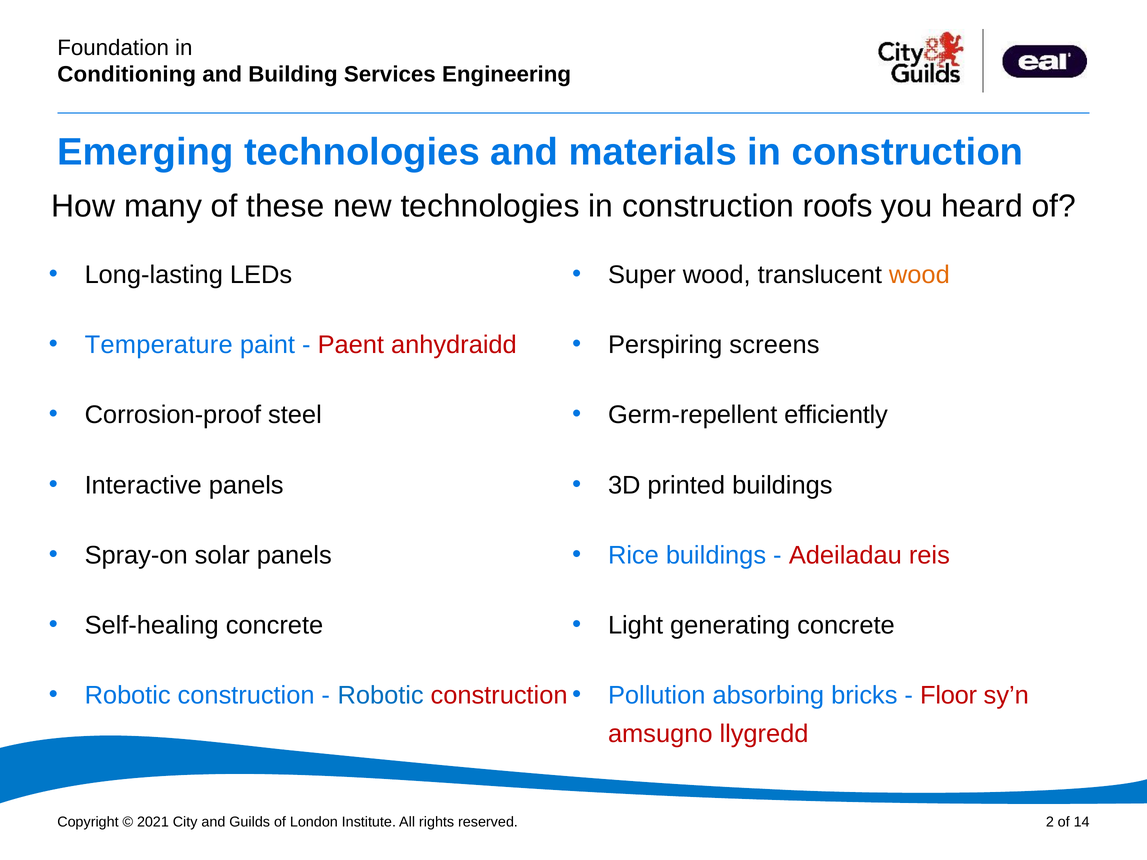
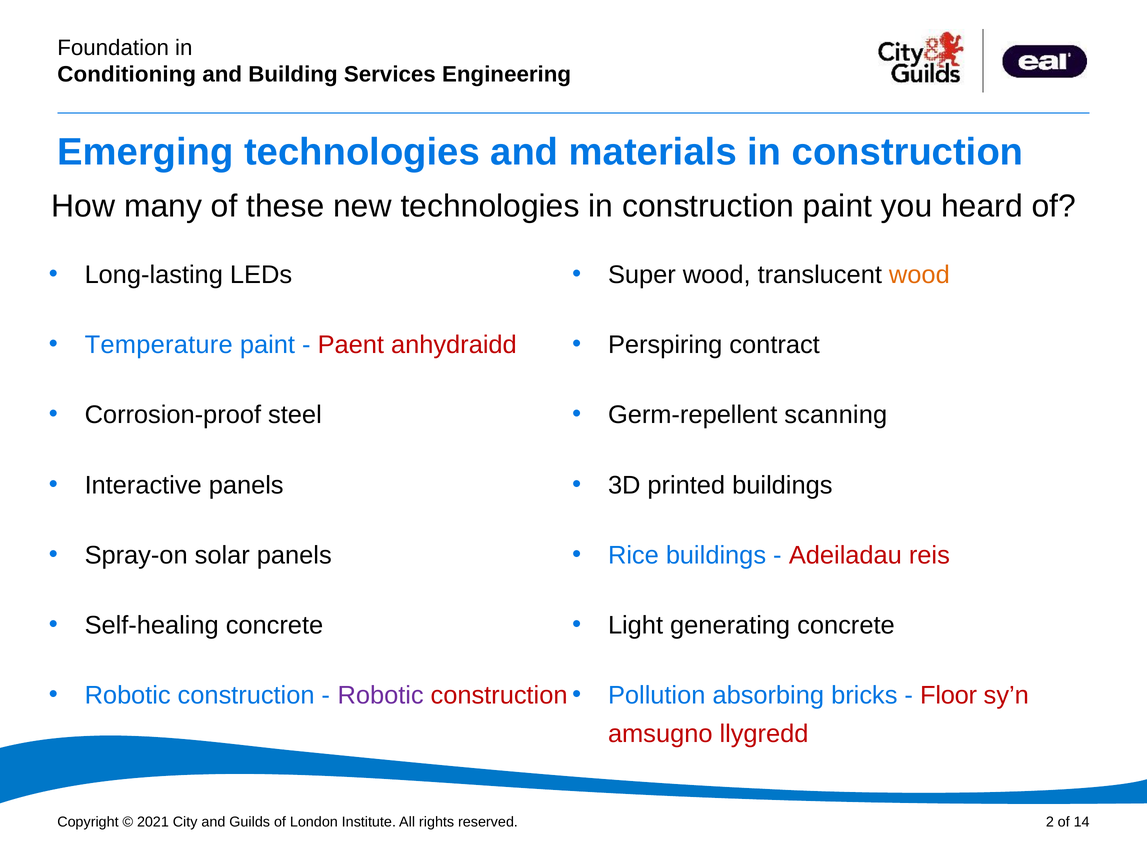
construction roofs: roofs -> paint
screens: screens -> contract
efficiently: efficiently -> scanning
Robotic at (381, 696) colour: blue -> purple
